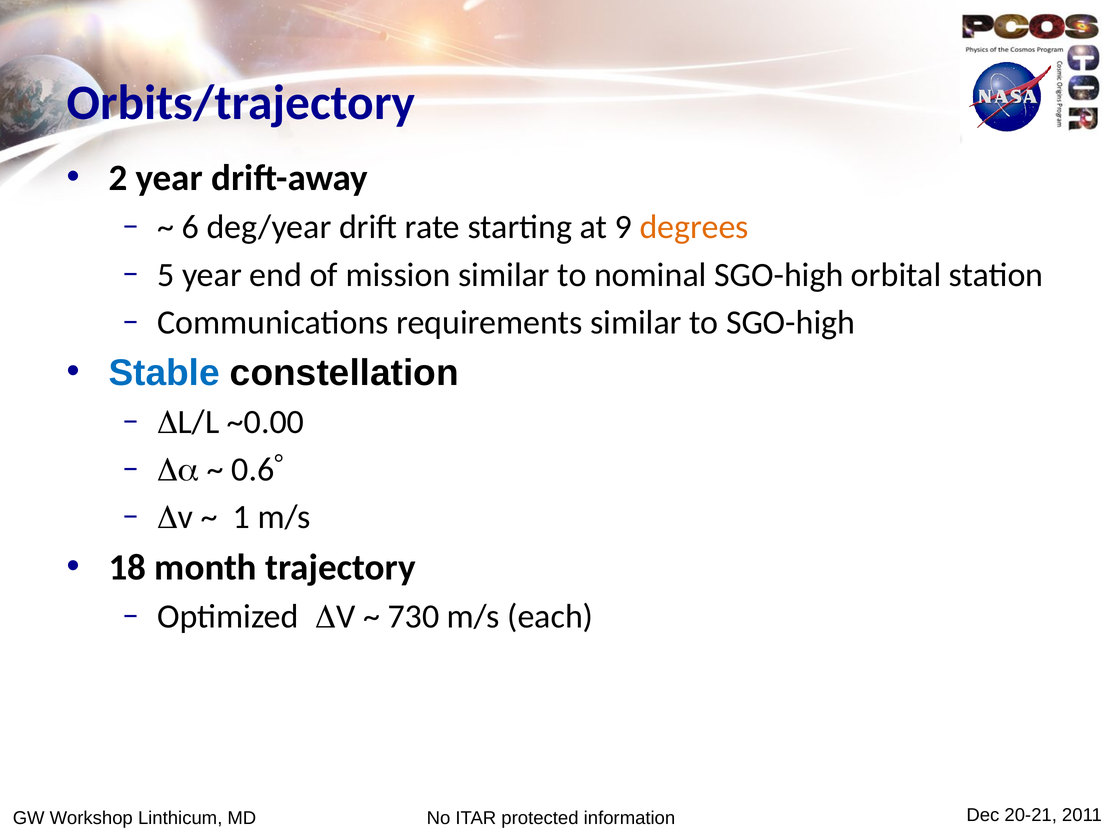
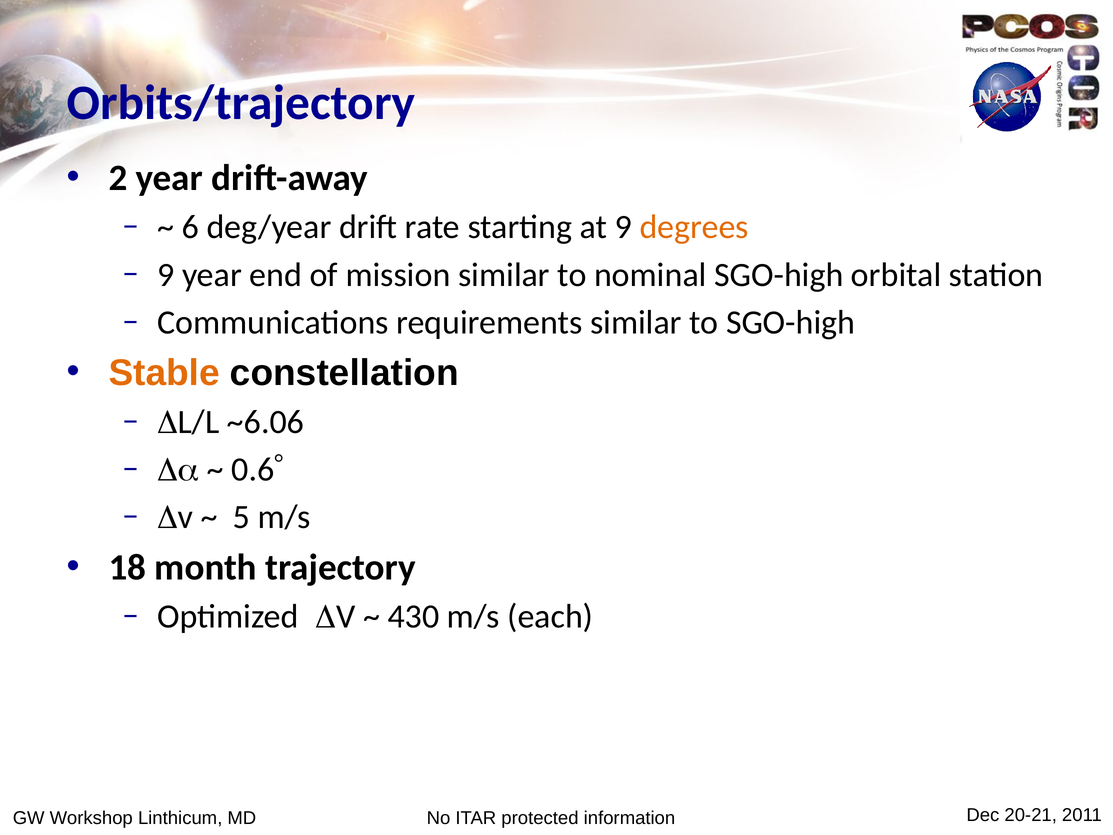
5 at (166, 275): 5 -> 9
Stable colour: blue -> orange
~0.00: ~0.00 -> ~6.06
1: 1 -> 5
730: 730 -> 430
